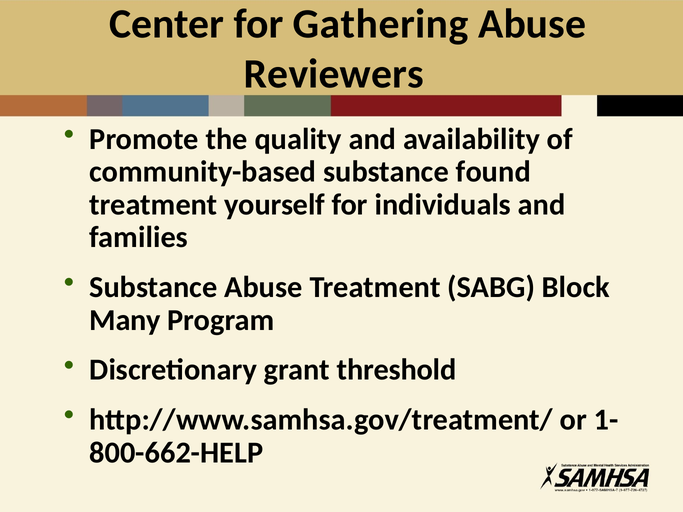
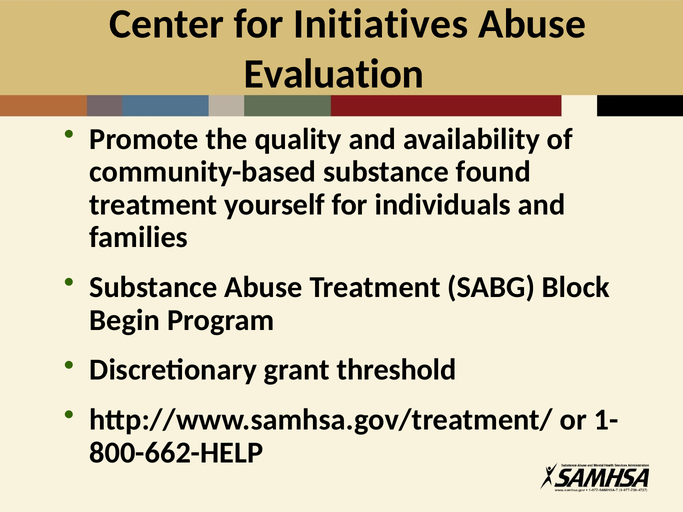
Gathering: Gathering -> Initiatives
Reviewers: Reviewers -> Evaluation
Many: Many -> Begin
